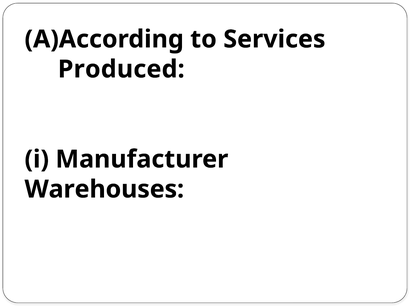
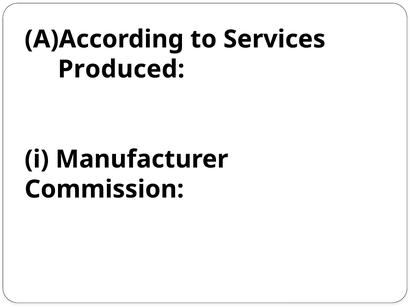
Warehouses: Warehouses -> Commission
